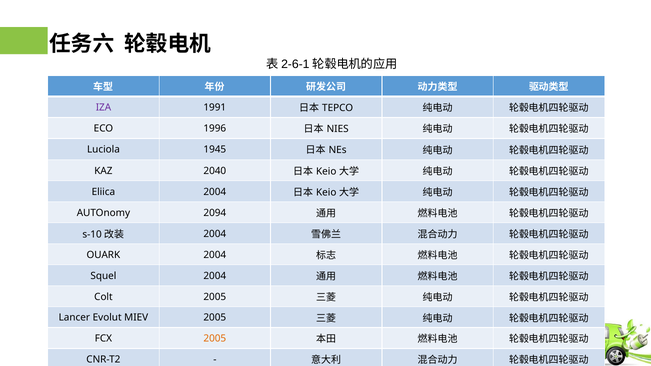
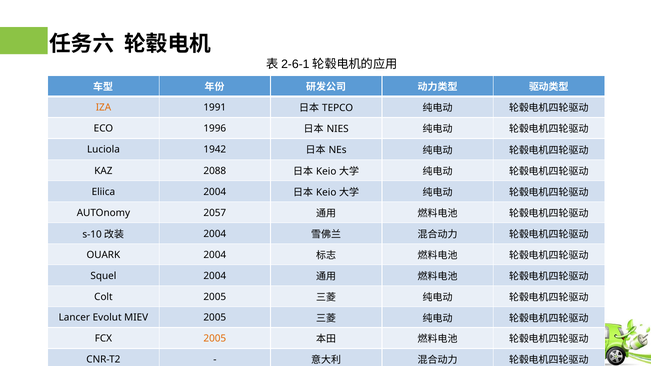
IZA colour: purple -> orange
1945: 1945 -> 1942
2040: 2040 -> 2088
2094: 2094 -> 2057
